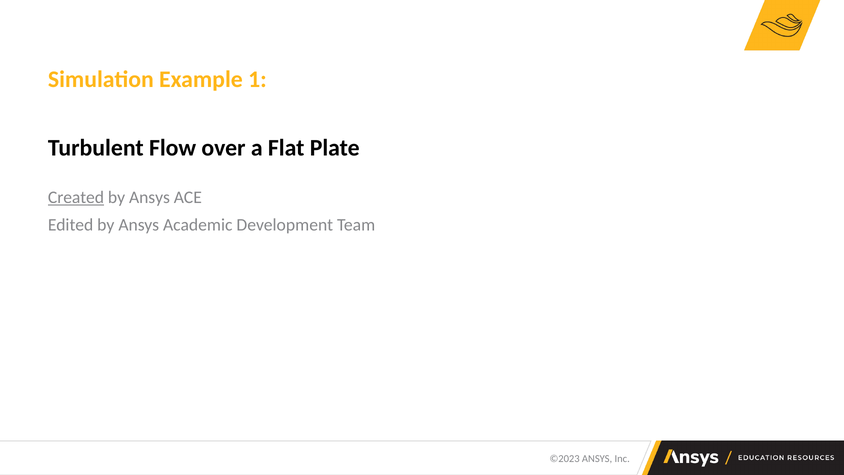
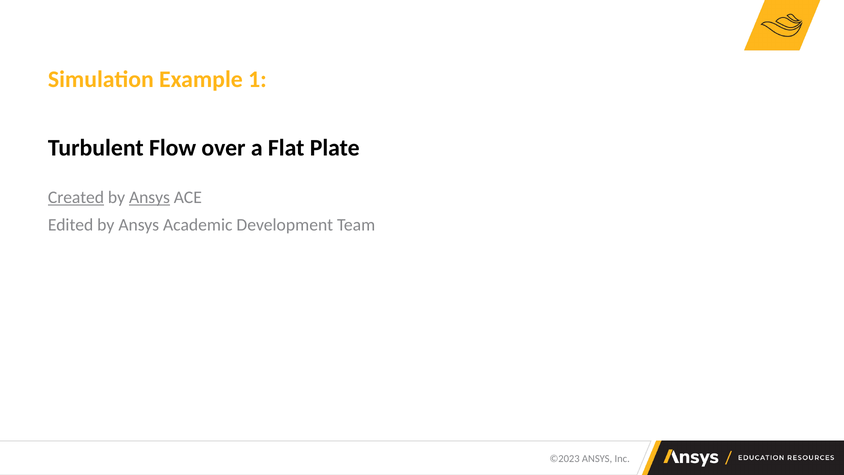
Ansys at (150, 197) underline: none -> present
